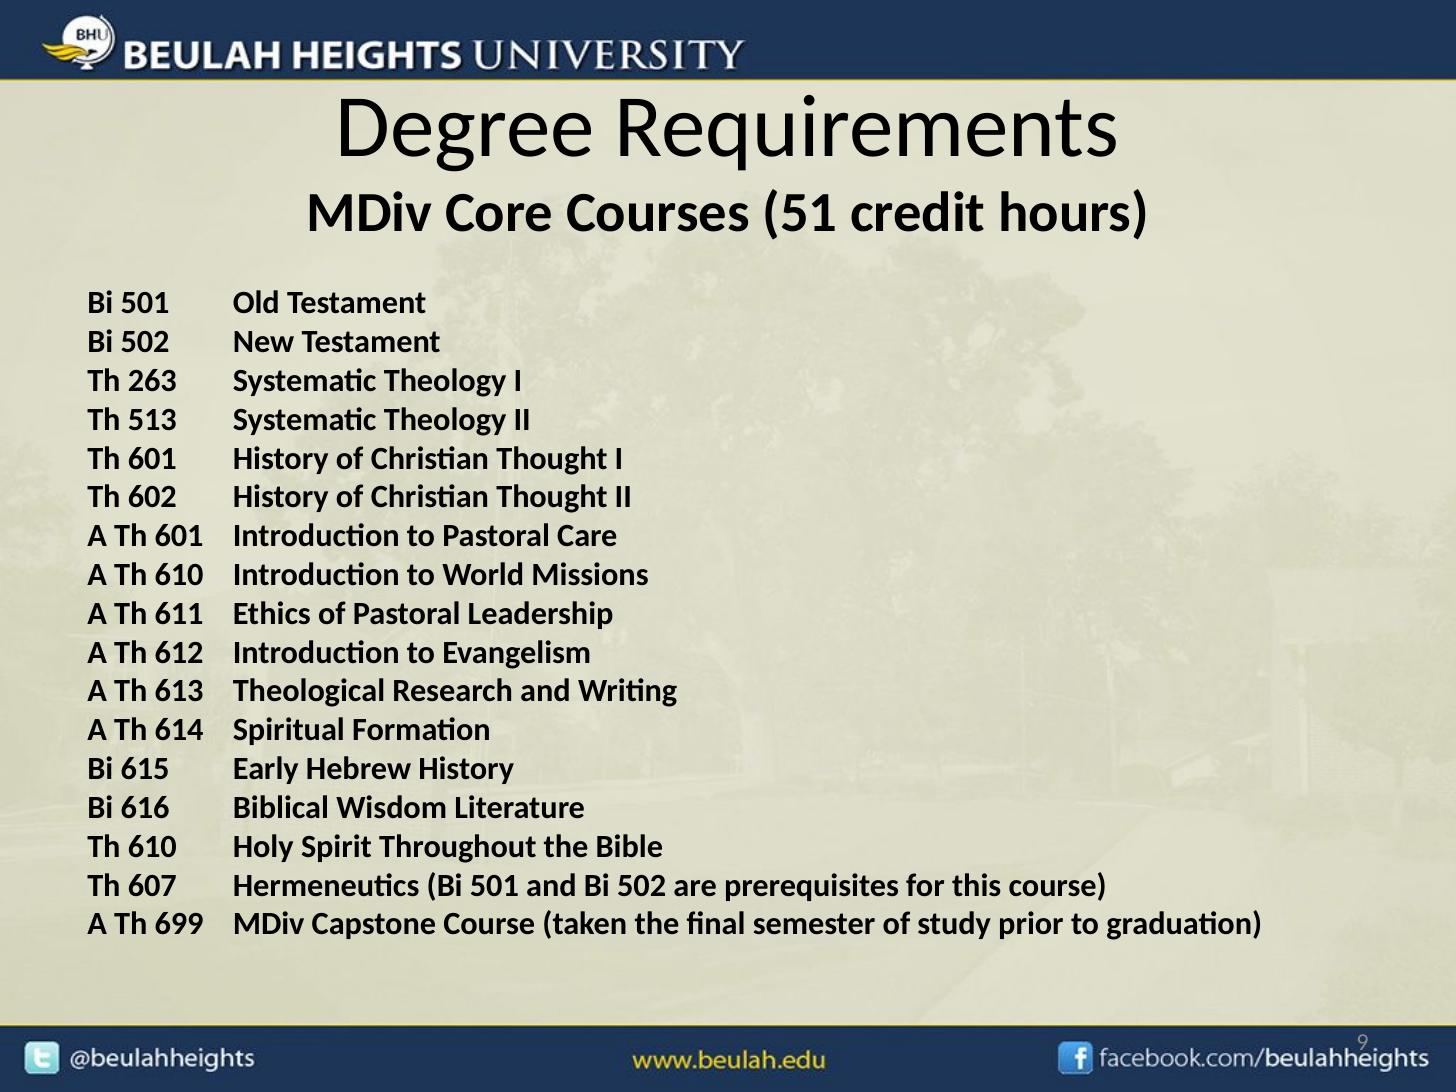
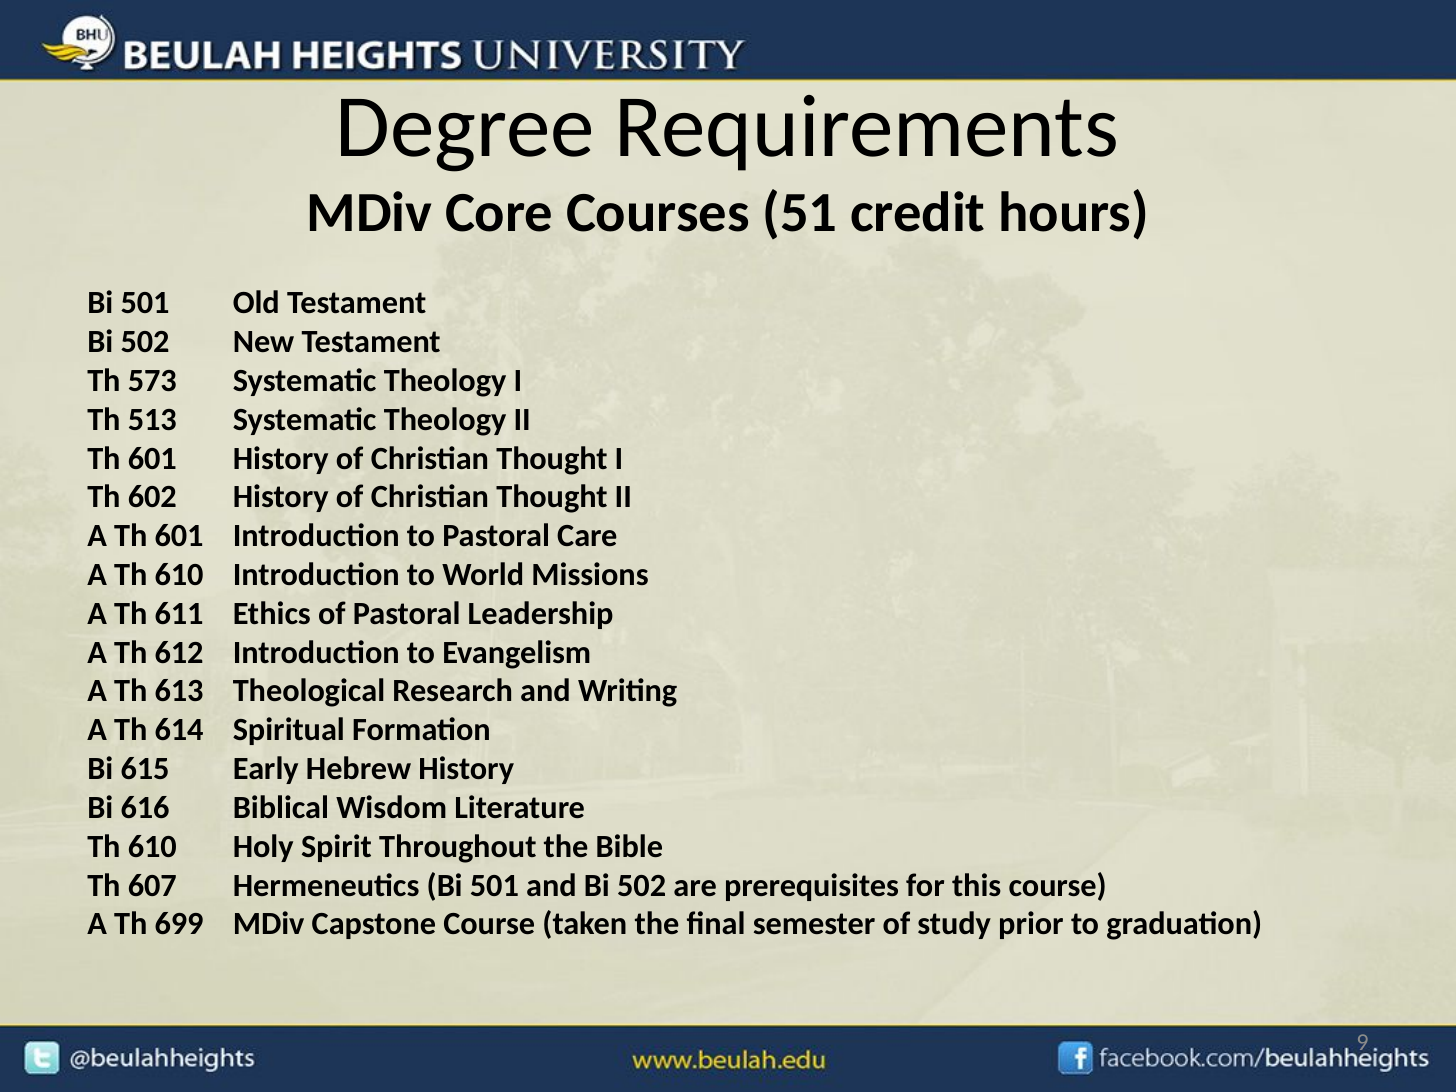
263: 263 -> 573
